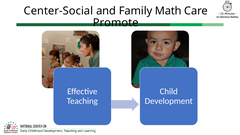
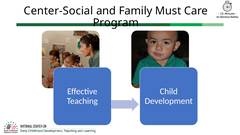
Math: Math -> Must
Promote: Promote -> Program
